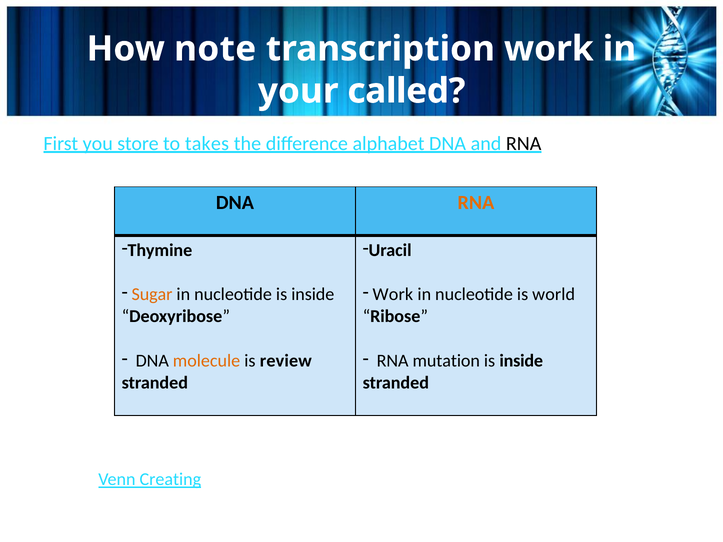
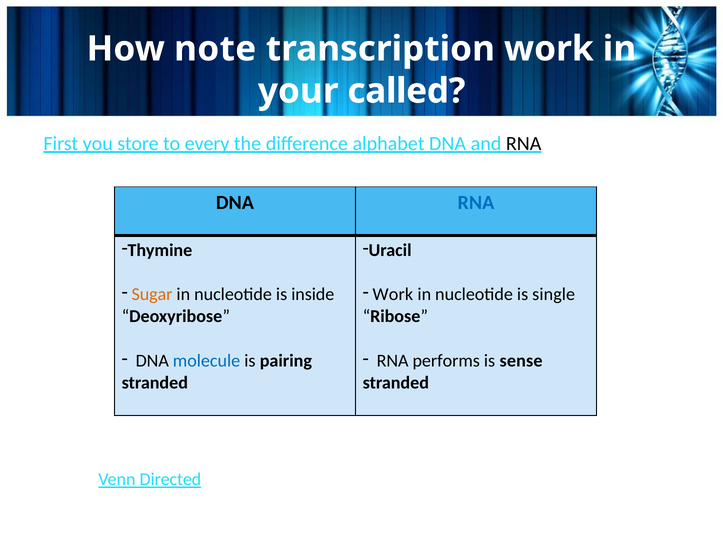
takes: takes -> every
RNA at (476, 203) colour: orange -> blue
world: world -> single
molecule colour: orange -> blue
review: review -> pairing
mutation: mutation -> performs
inside at (521, 361): inside -> sense
Creating: Creating -> Directed
